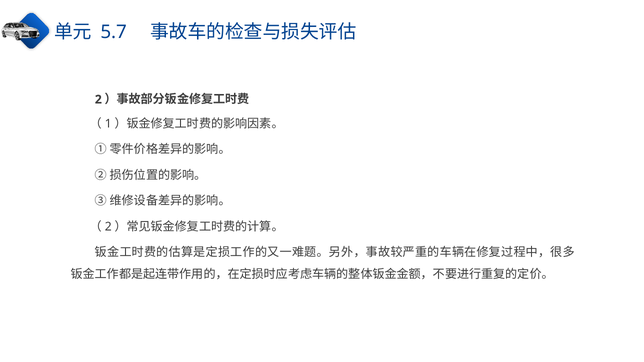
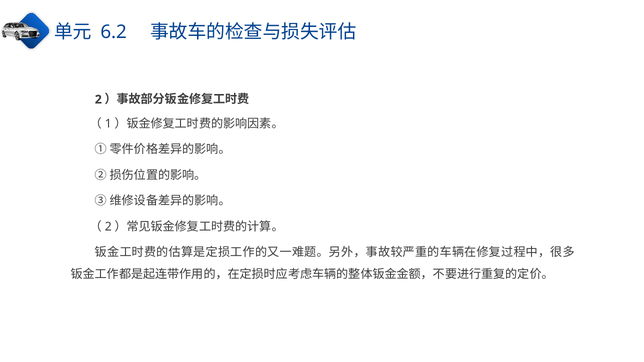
5.7: 5.7 -> 6.2
